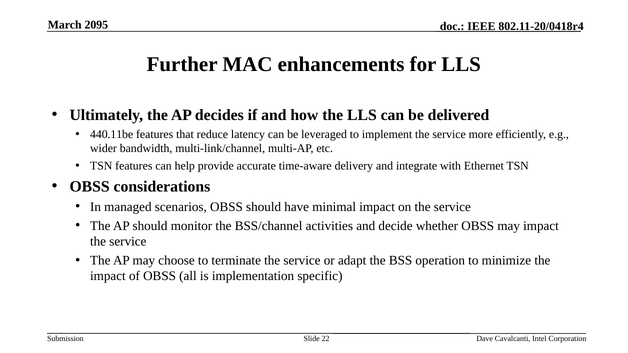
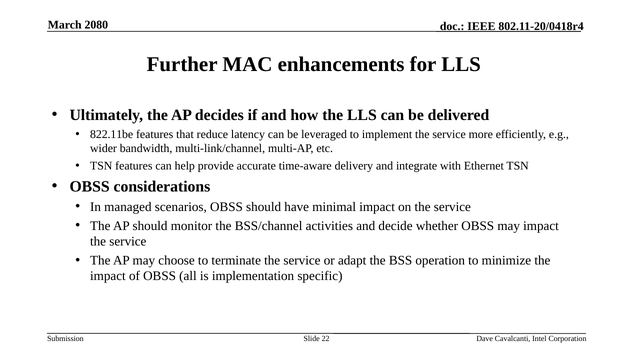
2095: 2095 -> 2080
440.11be: 440.11be -> 822.11be
